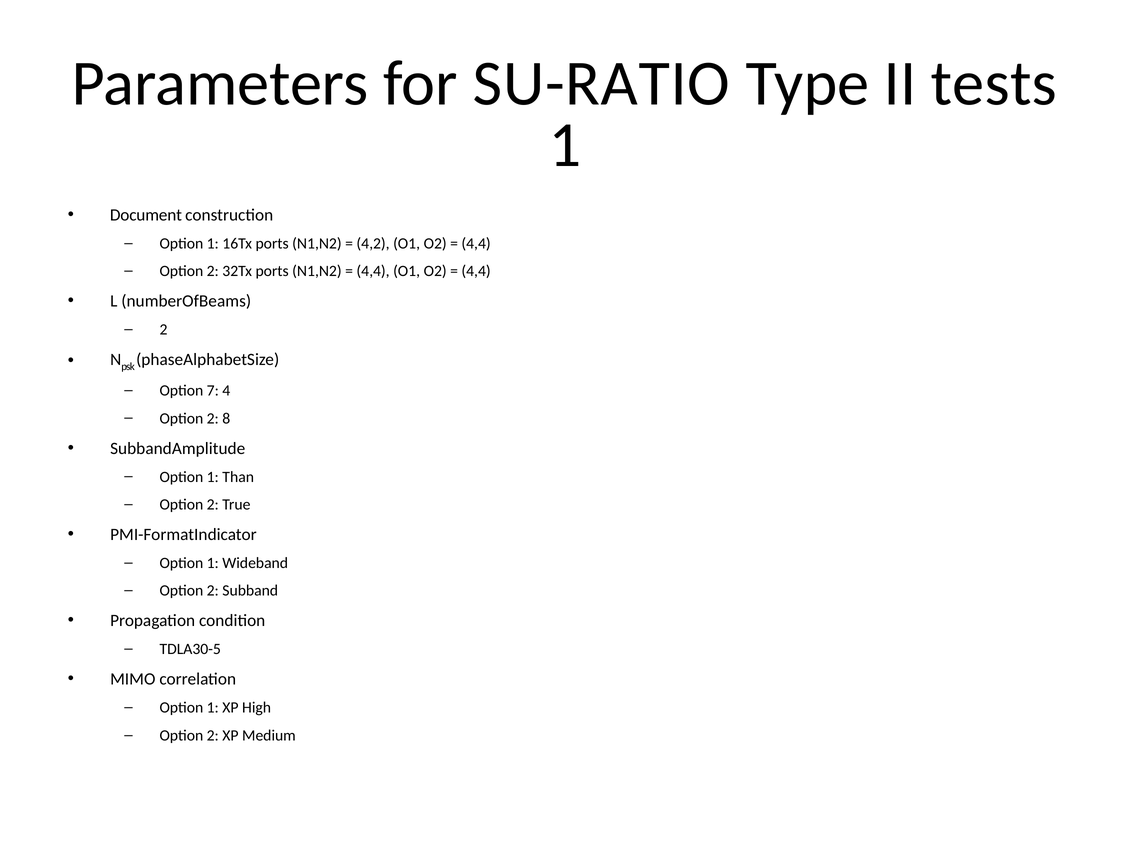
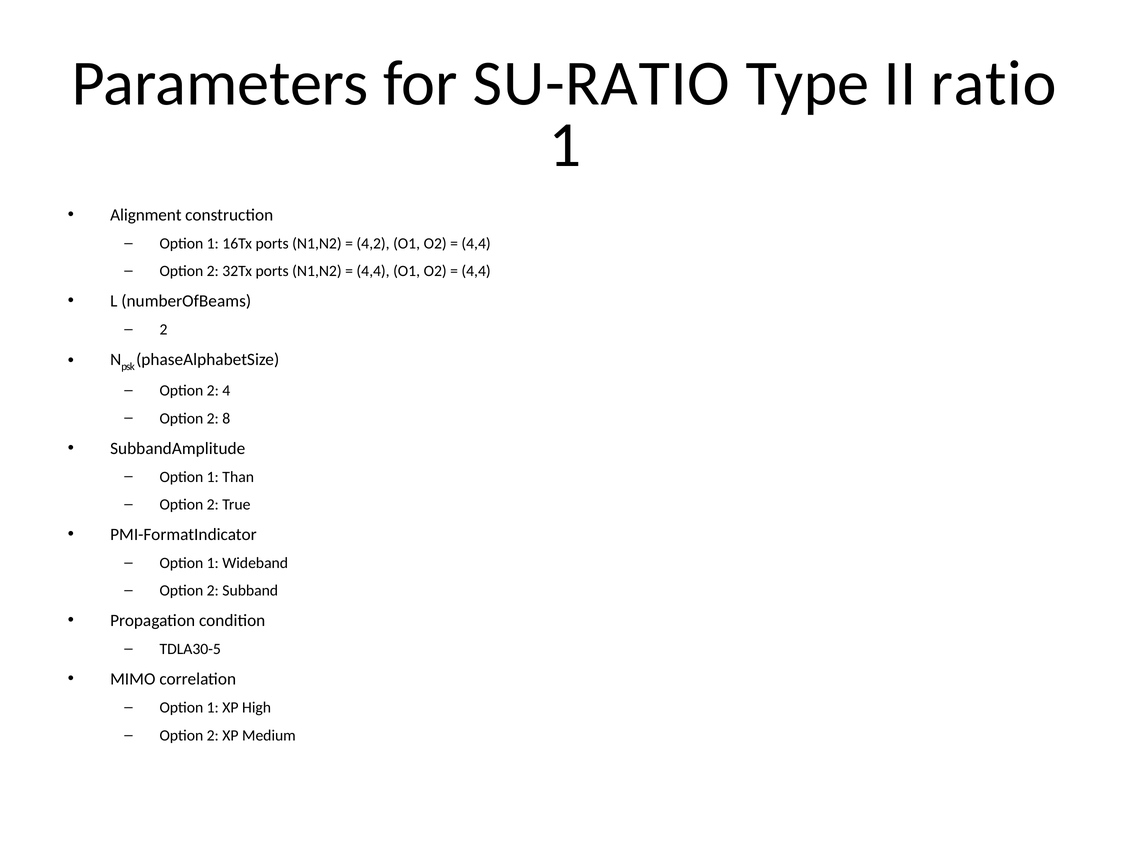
tests: tests -> ratio
Document: Document -> Alignment
7 at (213, 390): 7 -> 2
